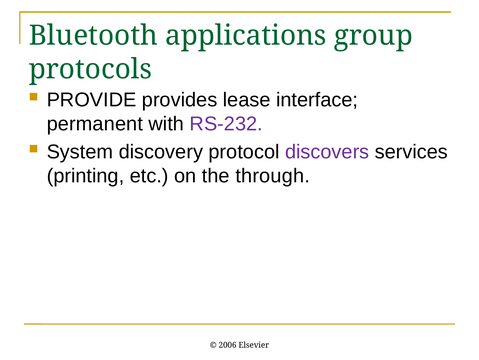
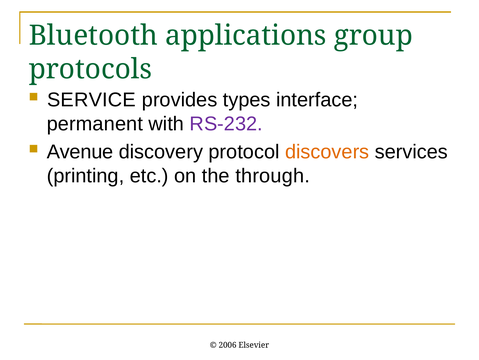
PROVIDE: PROVIDE -> SERVICE
lease: lease -> types
System: System -> Avenue
discovers colour: purple -> orange
